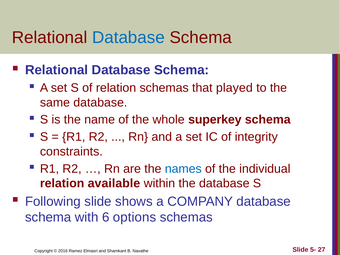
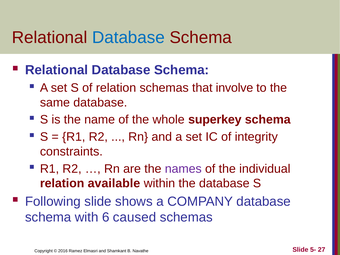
played: played -> involve
names colour: blue -> purple
options: options -> caused
